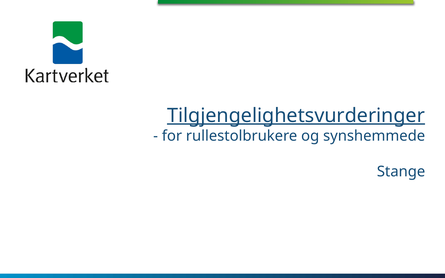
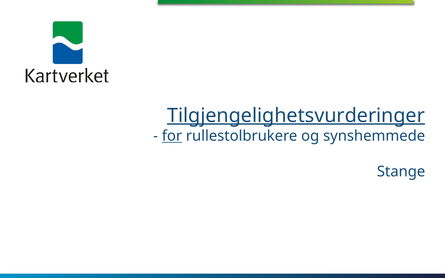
for underline: none -> present
